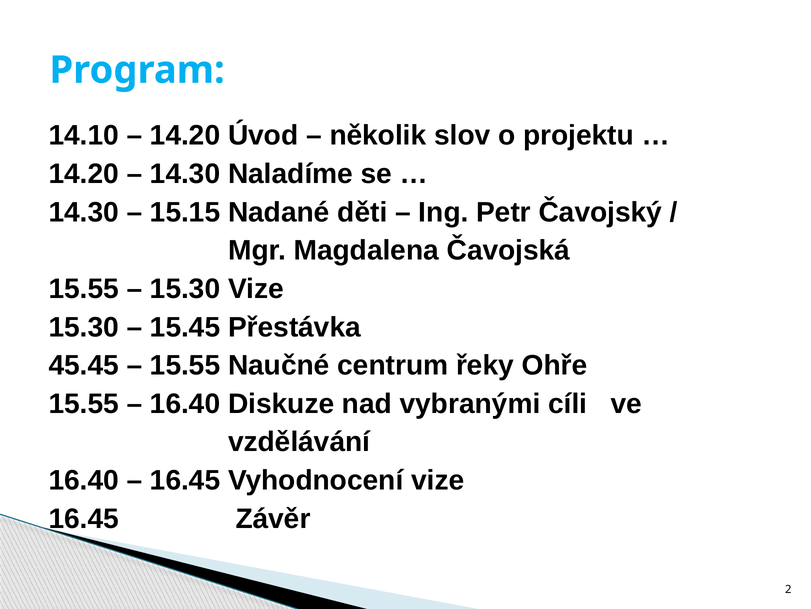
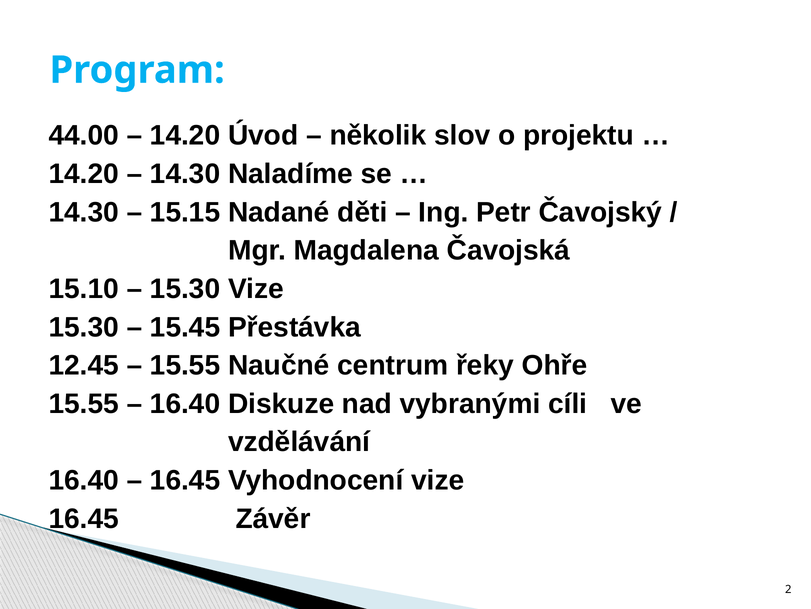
14.10: 14.10 -> 44.00
15.55 at (84, 289): 15.55 -> 15.10
45.45: 45.45 -> 12.45
